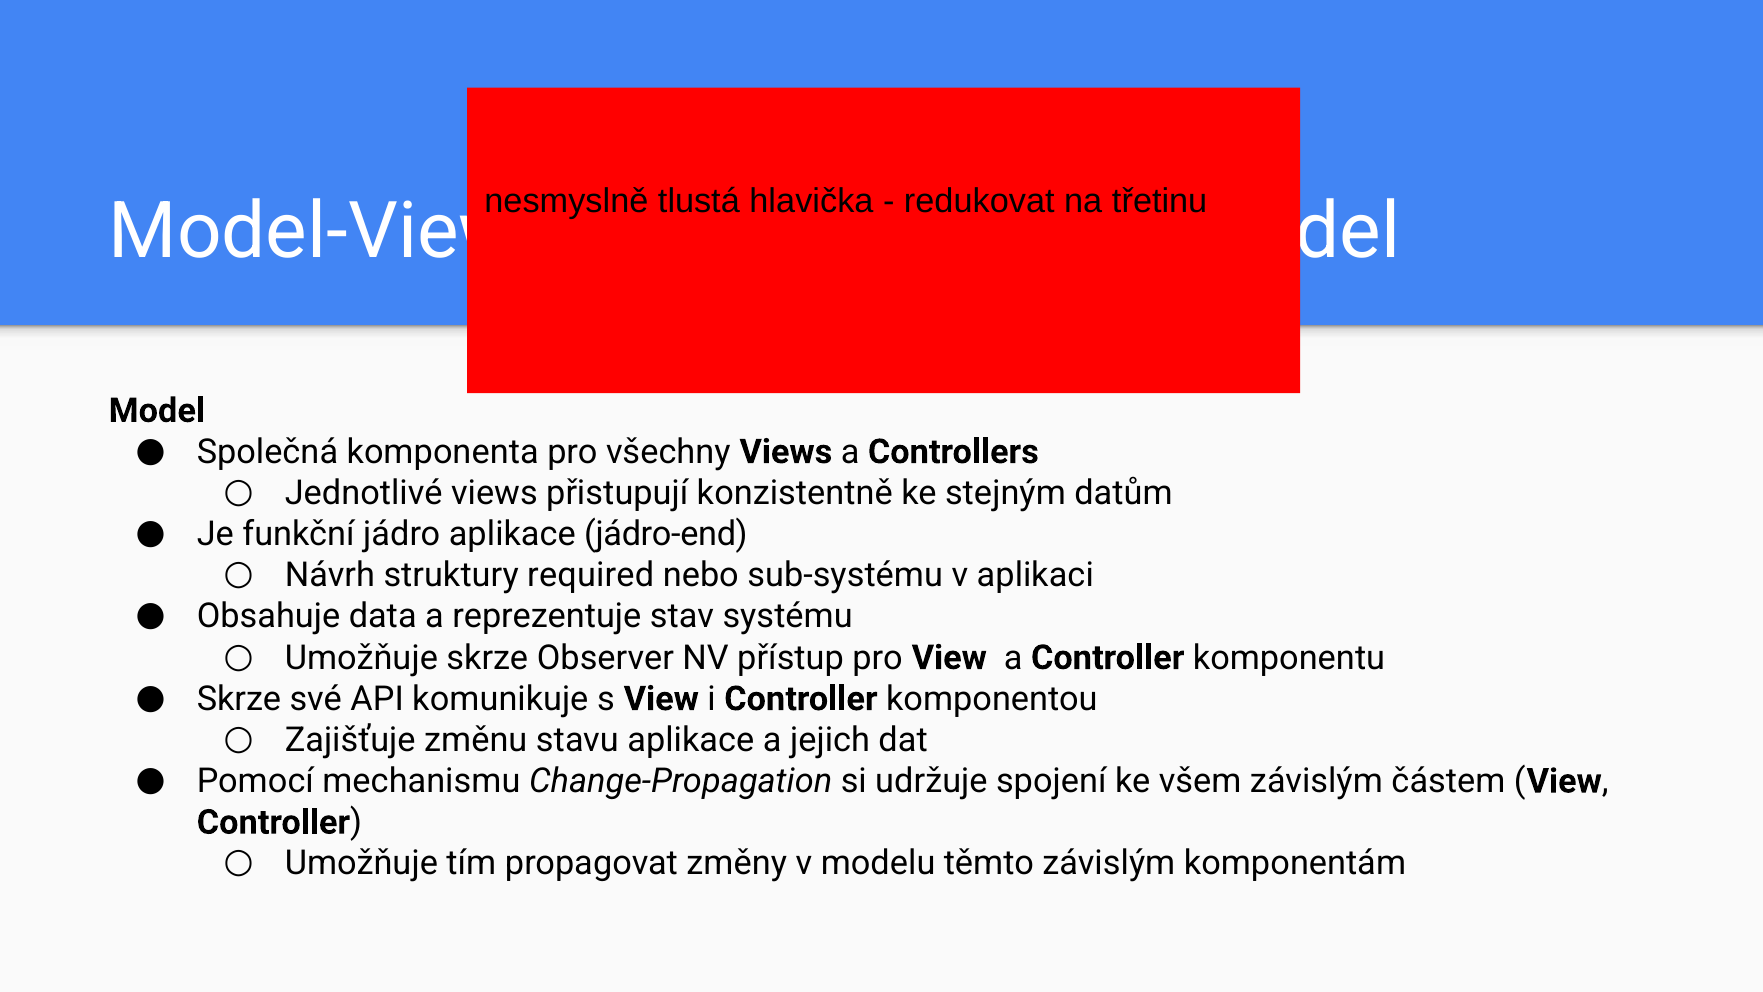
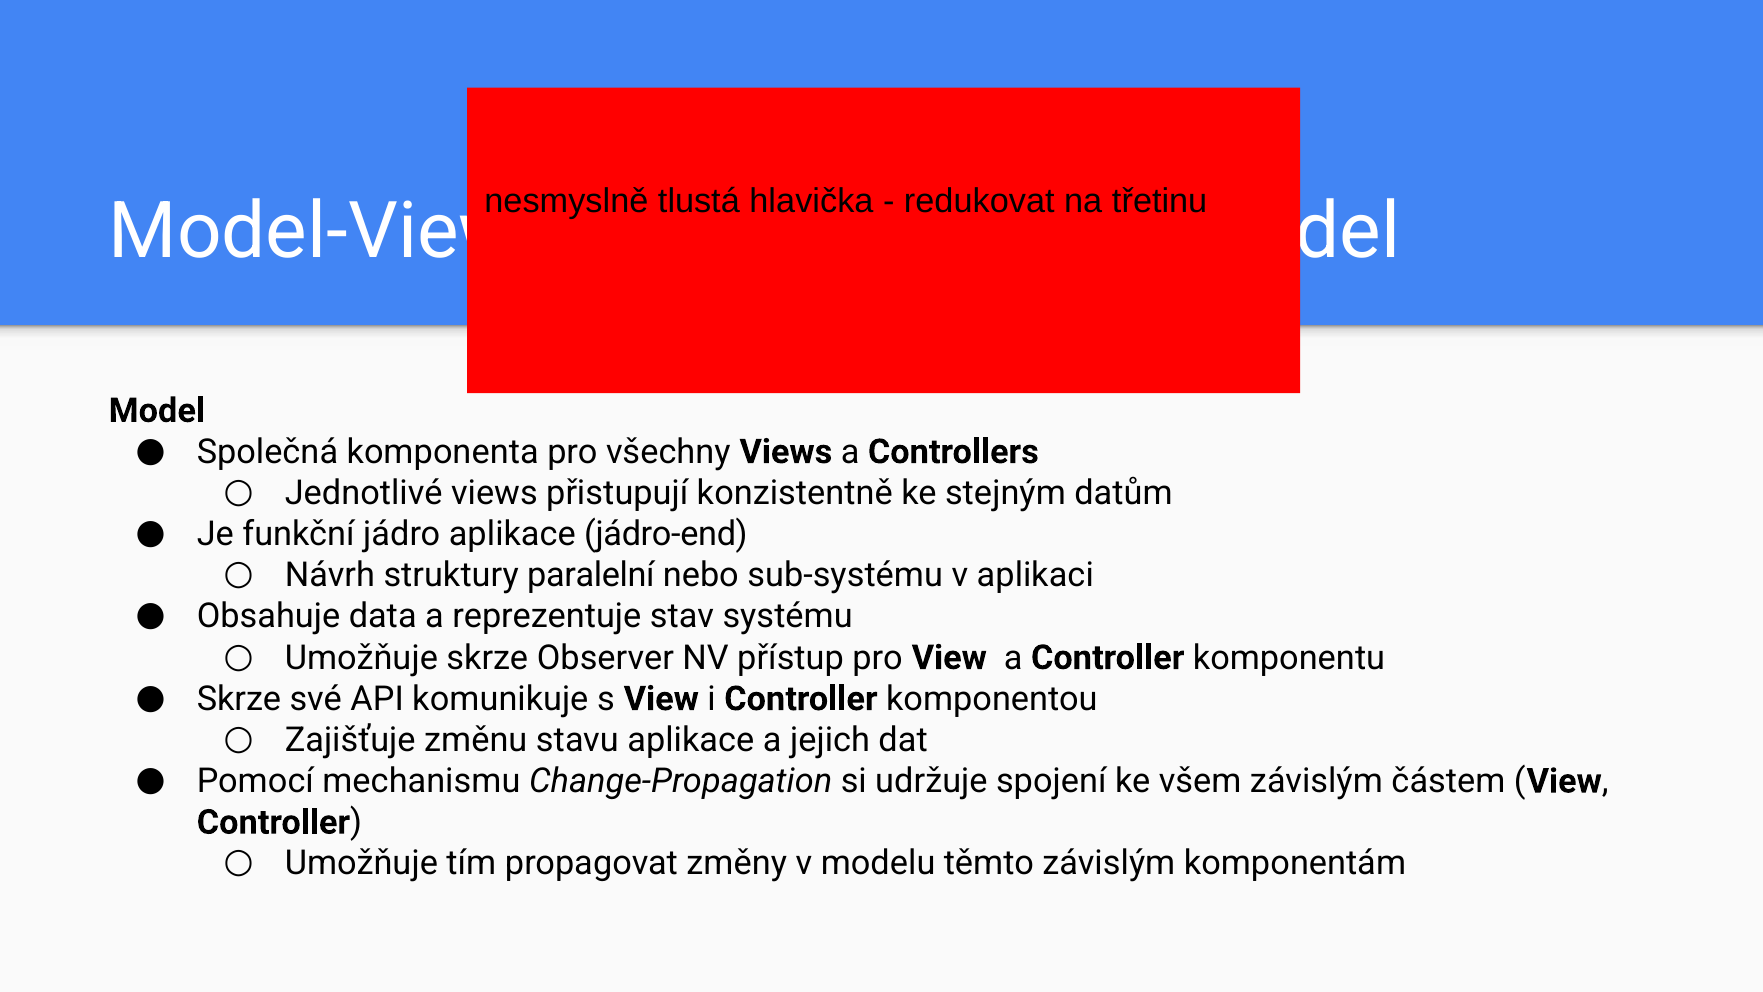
required: required -> paralelní
